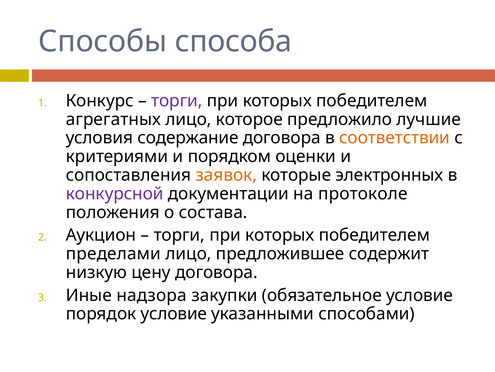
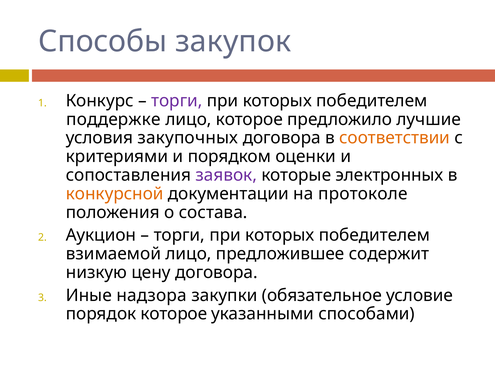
способа: способа -> закупок
агрегатных: агрегатных -> поддержке
содержание: содержание -> закупочных
заявок colour: orange -> purple
конкурсной colour: purple -> orange
пределами: пределами -> взимаемой
порядок условие: условие -> которое
